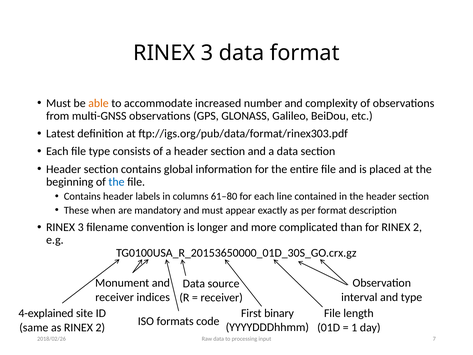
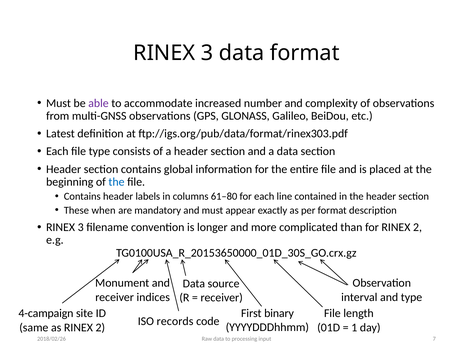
able colour: orange -> purple
4-explained: 4-explained -> 4-campaign
formats: formats -> records
